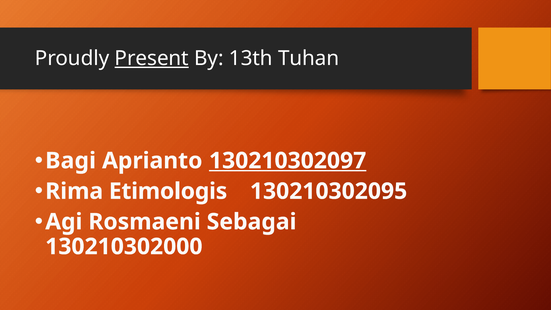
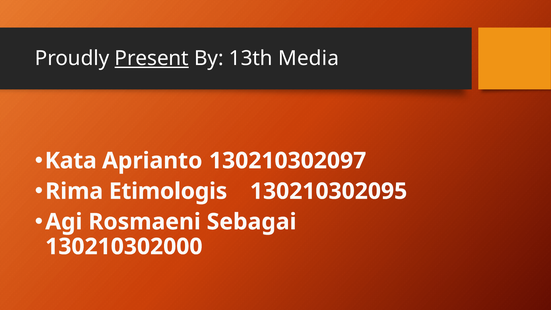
Tuhan: Tuhan -> Media
Bagi: Bagi -> Kata
130210302097 underline: present -> none
